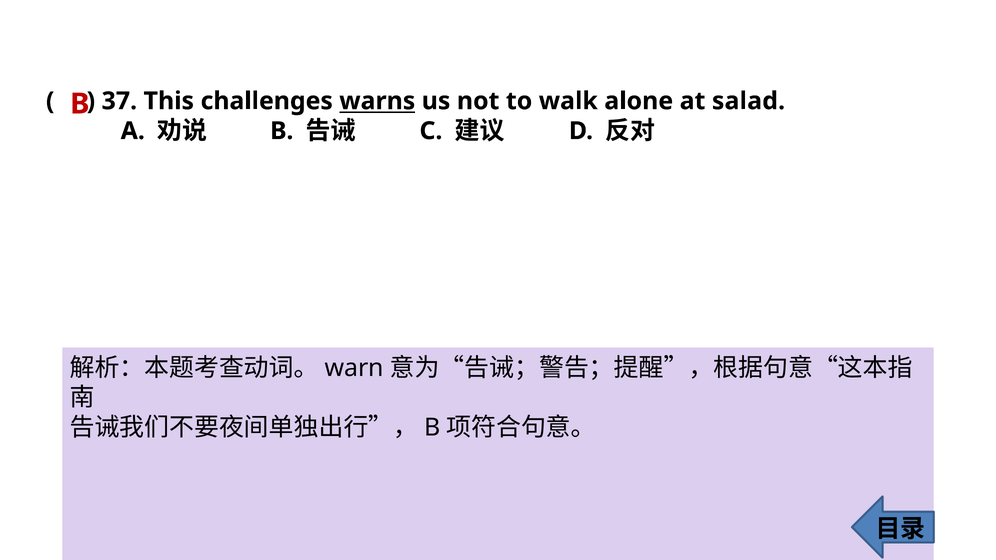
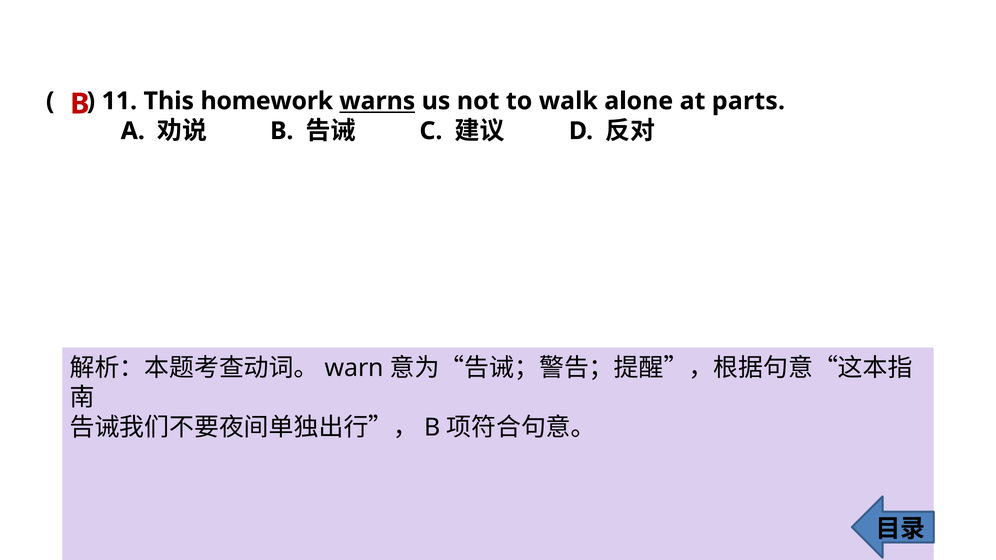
37: 37 -> 11
challenges: challenges -> homework
salad: salad -> parts
